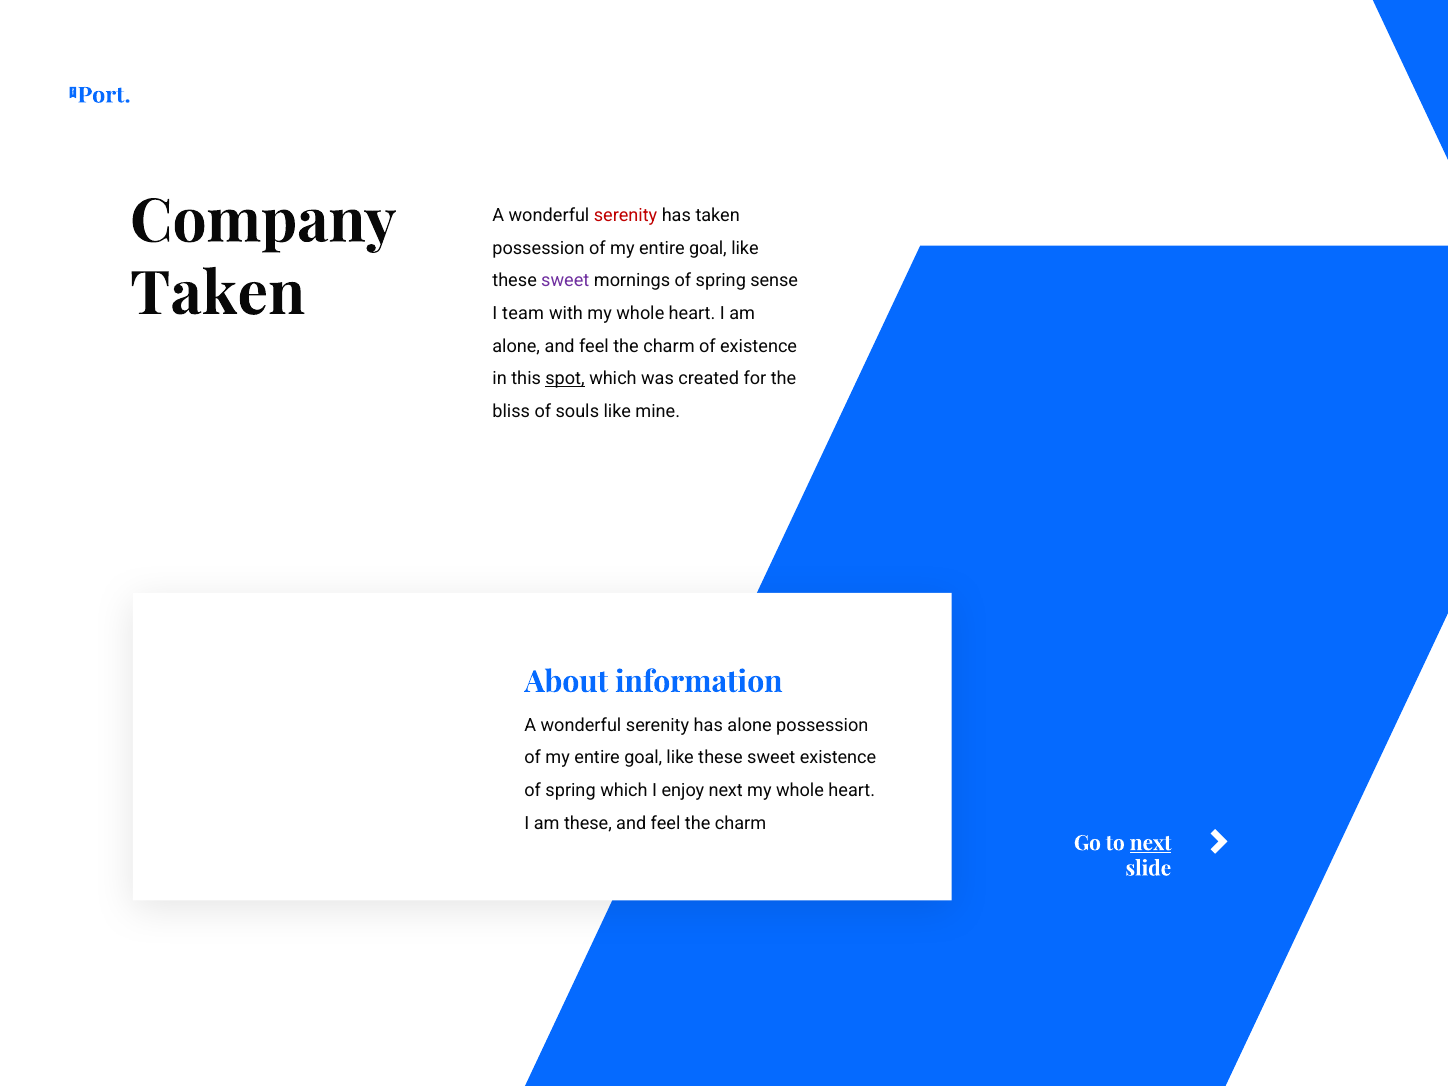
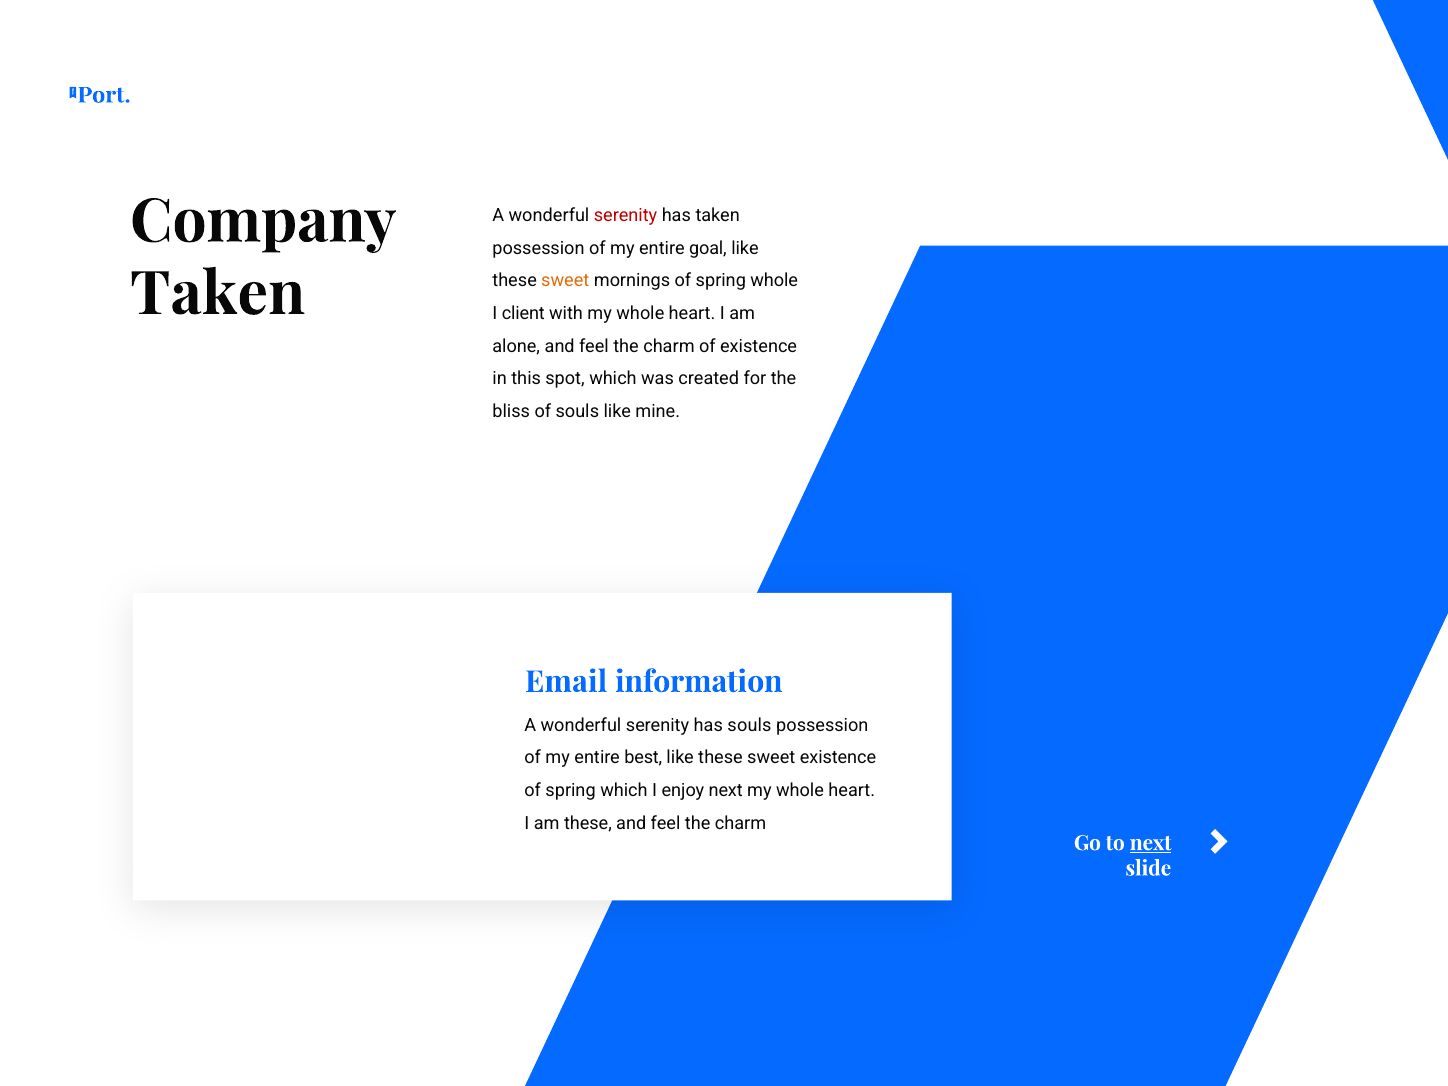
sweet at (565, 281) colour: purple -> orange
spring sense: sense -> whole
team: team -> client
spot underline: present -> none
About: About -> Email
has alone: alone -> souls
goal at (643, 758): goal -> best
